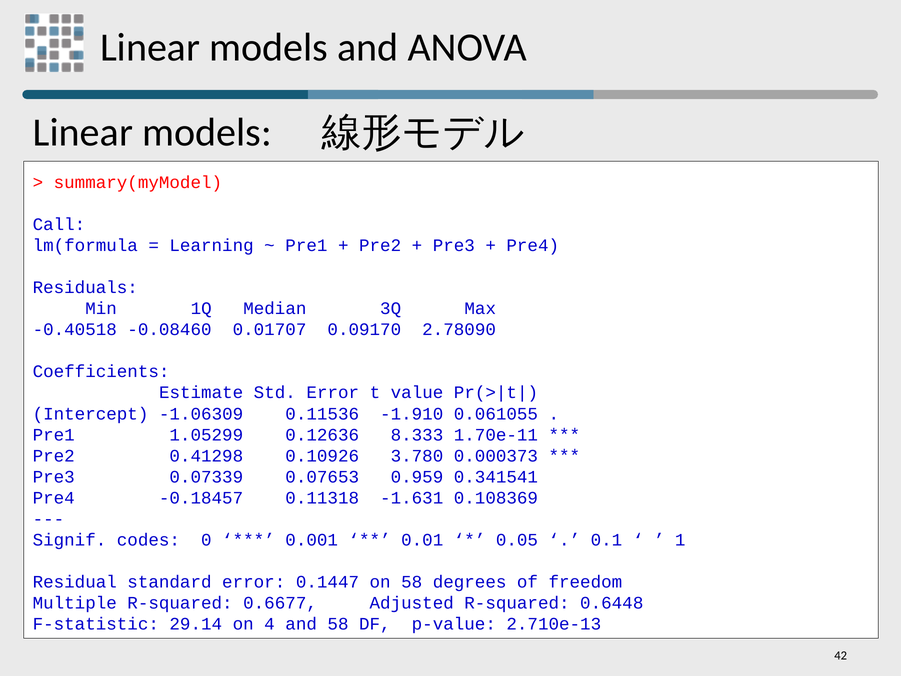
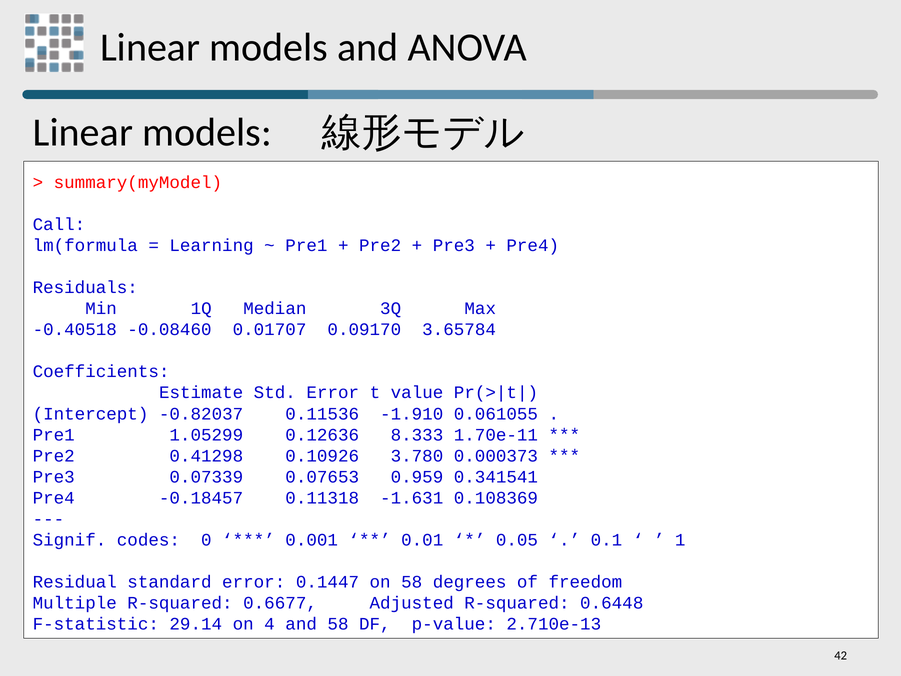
2.78090: 2.78090 -> 3.65784
-1.06309: -1.06309 -> -0.82037
